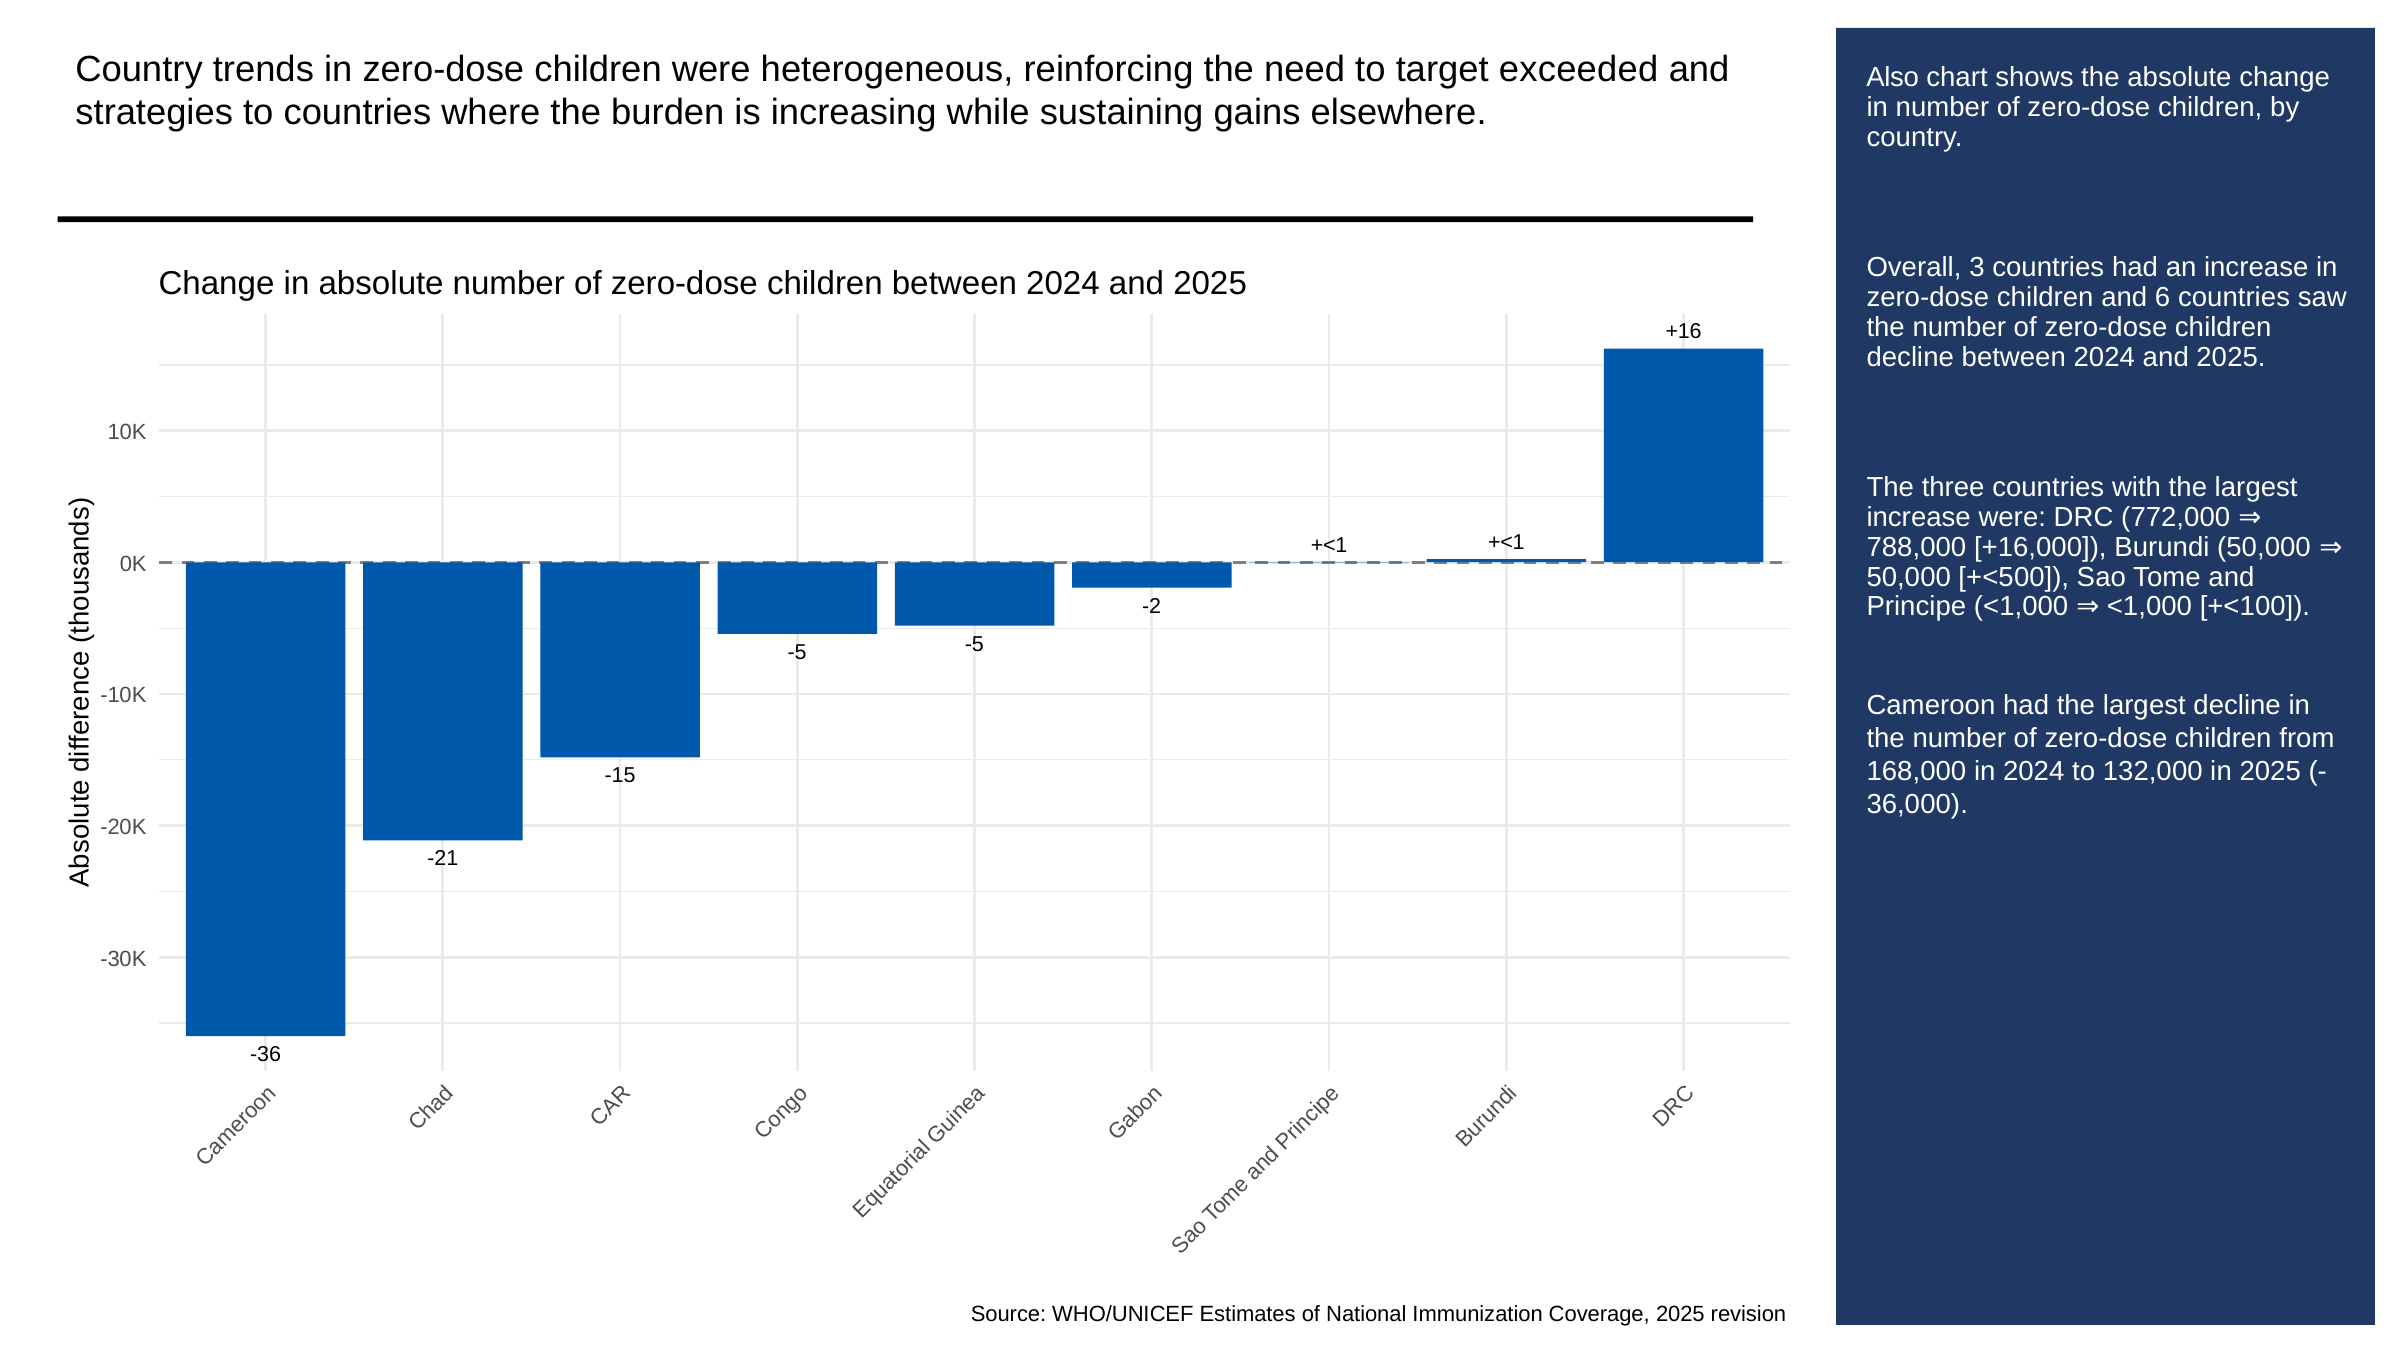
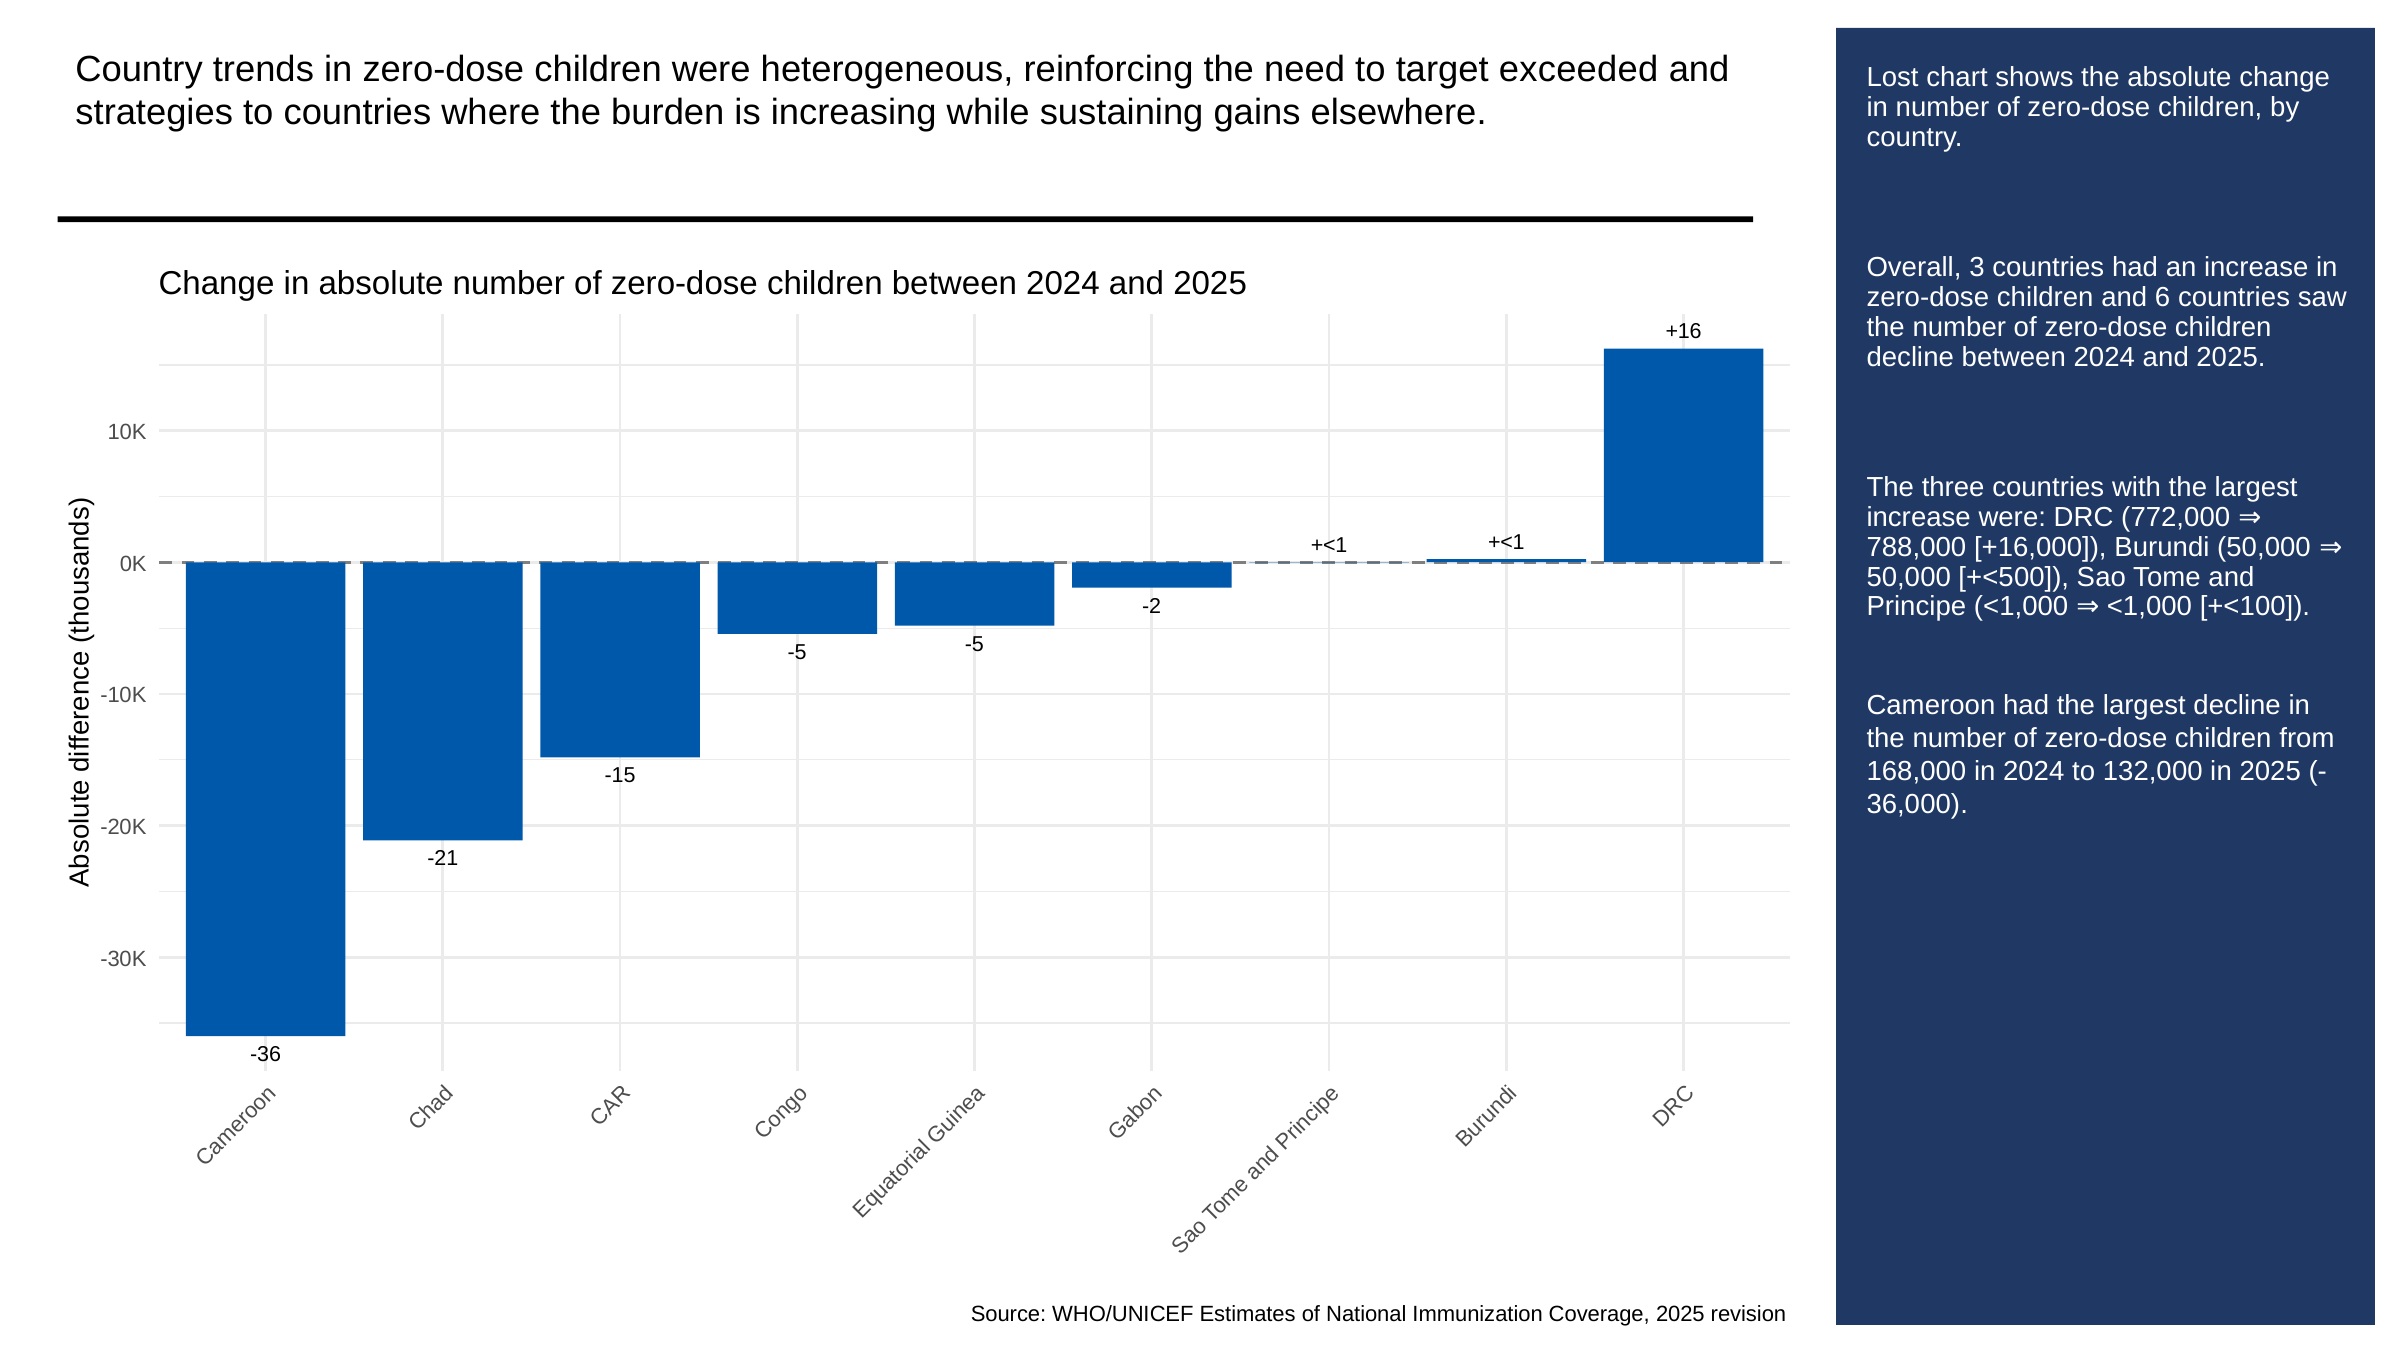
Also: Also -> Lost
